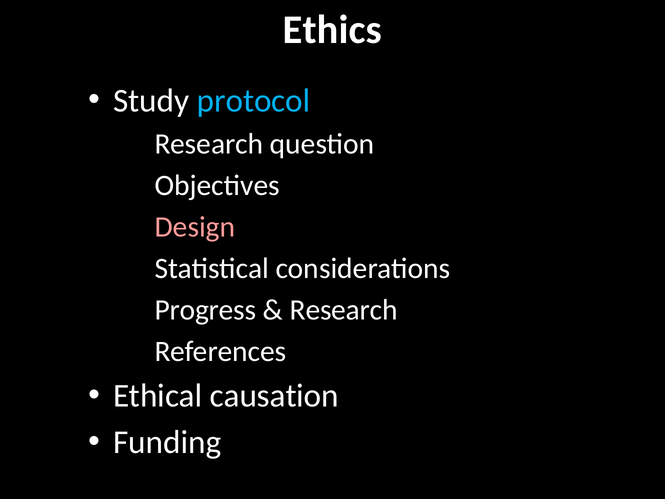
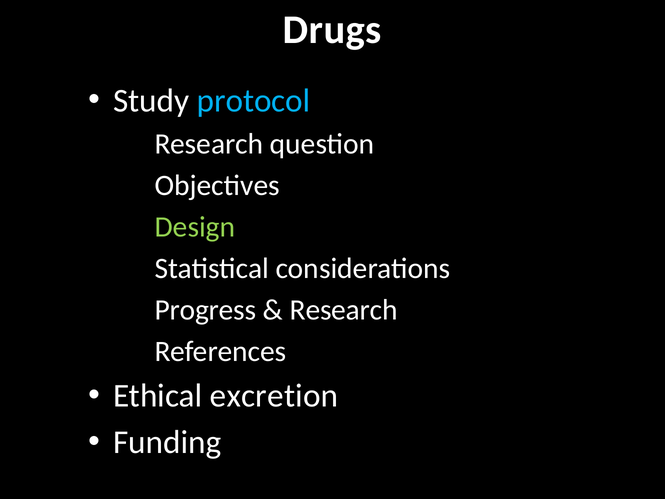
Ethics: Ethics -> Drugs
Design colour: pink -> light green
causation: causation -> excretion
